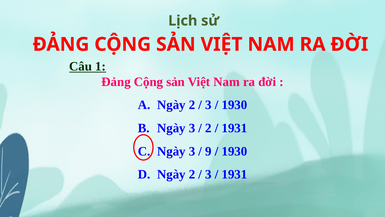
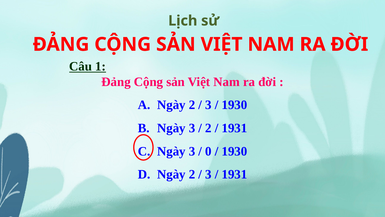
9: 9 -> 0
